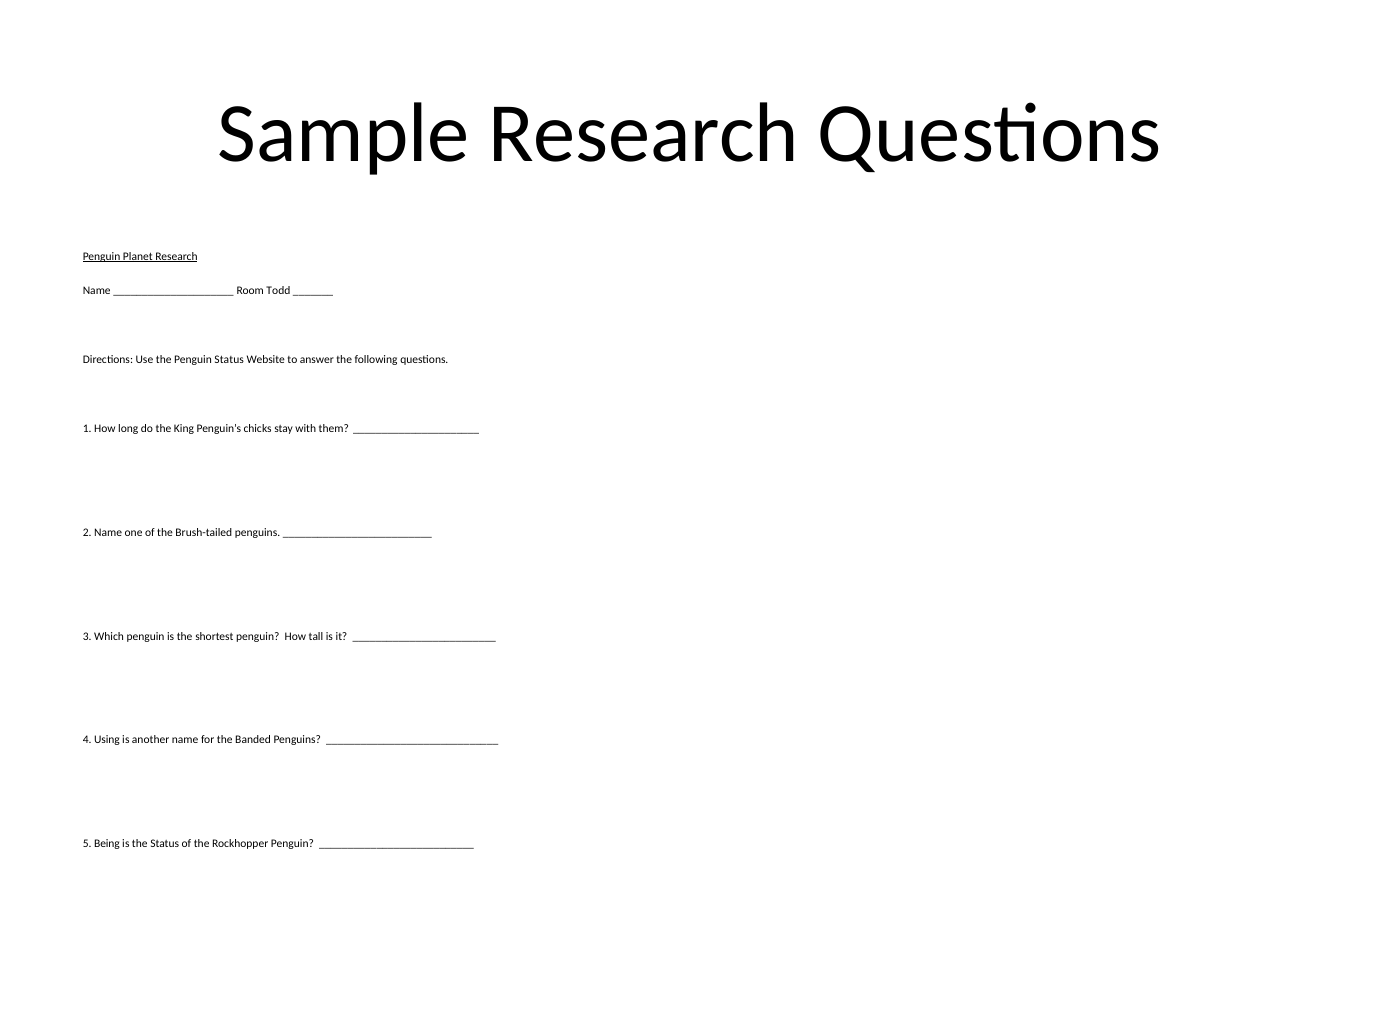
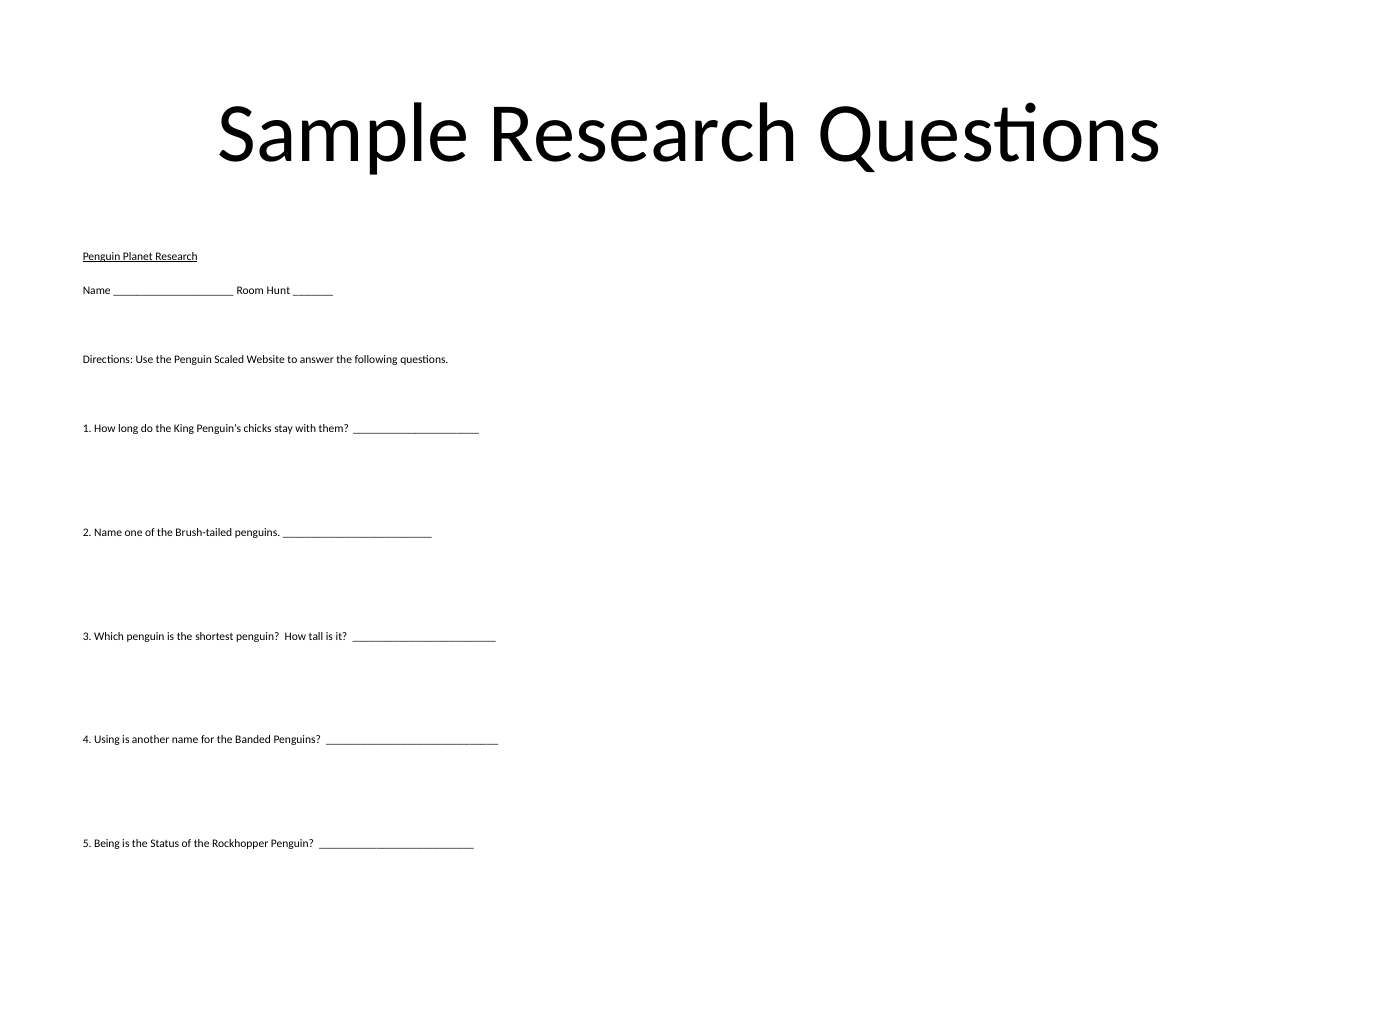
Todd: Todd -> Hunt
Penguin Status: Status -> Scaled
